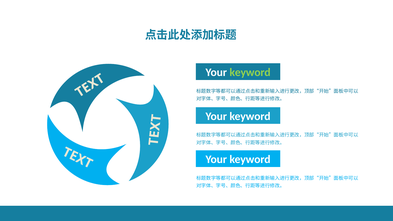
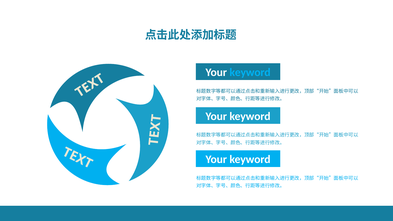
keyword at (250, 72) colour: light green -> light blue
